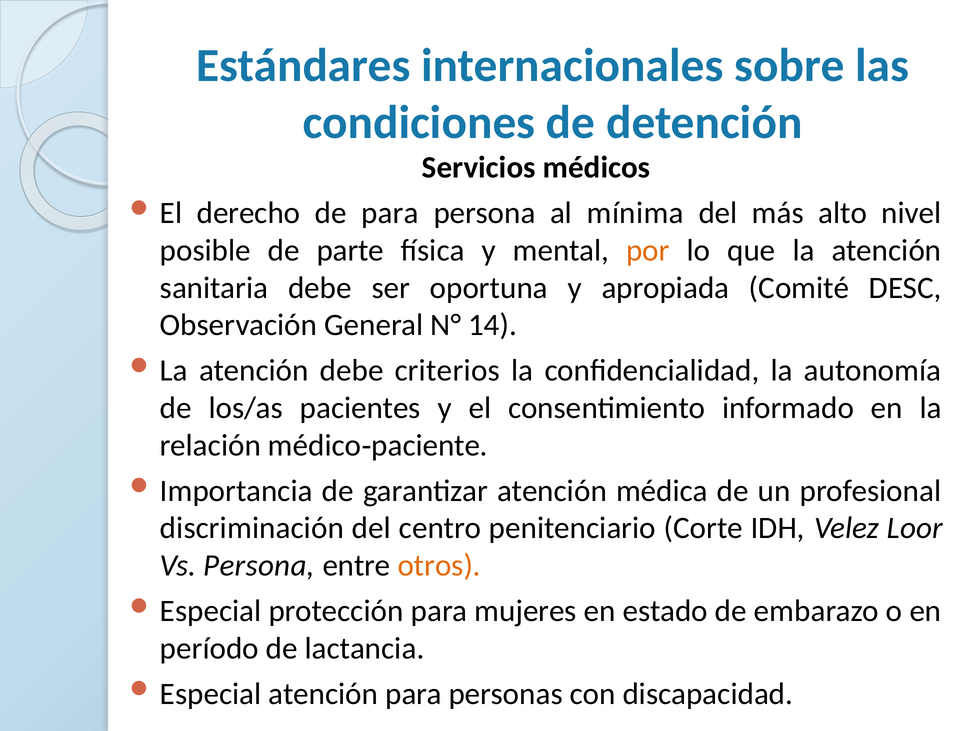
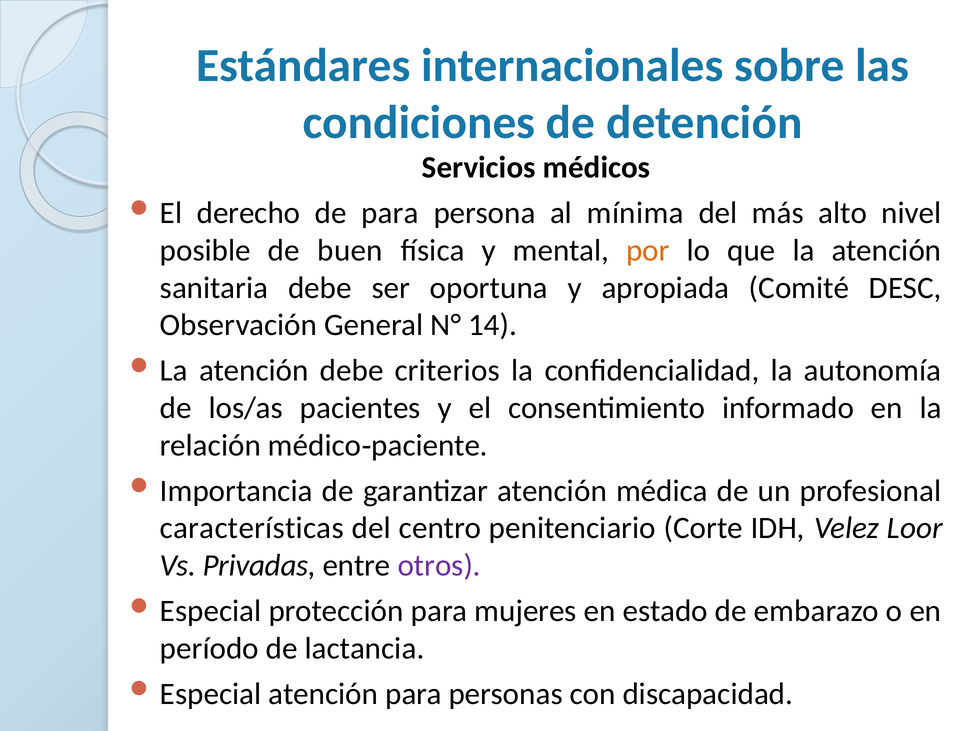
parte: parte -> buen
discriminación: discriminación -> características
Vs Persona: Persona -> Privadas
otros colour: orange -> purple
